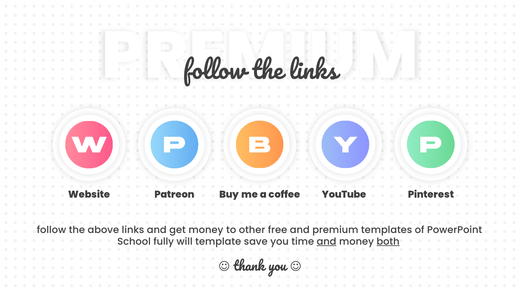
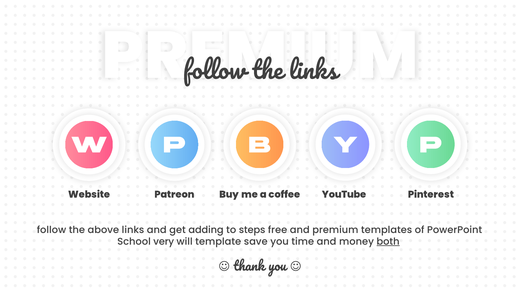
get money: money -> adding
other: other -> steps
fully: fully -> very
and at (327, 242) underline: present -> none
